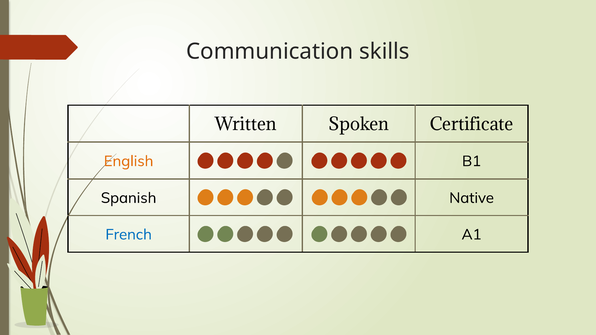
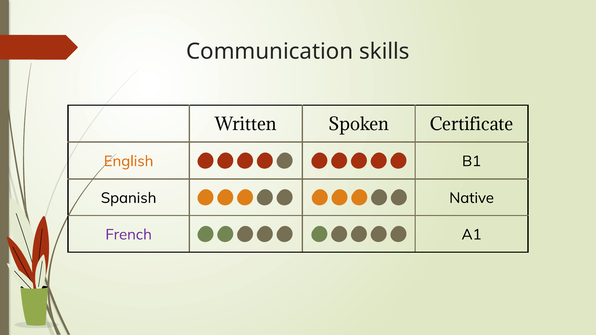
French colour: blue -> purple
